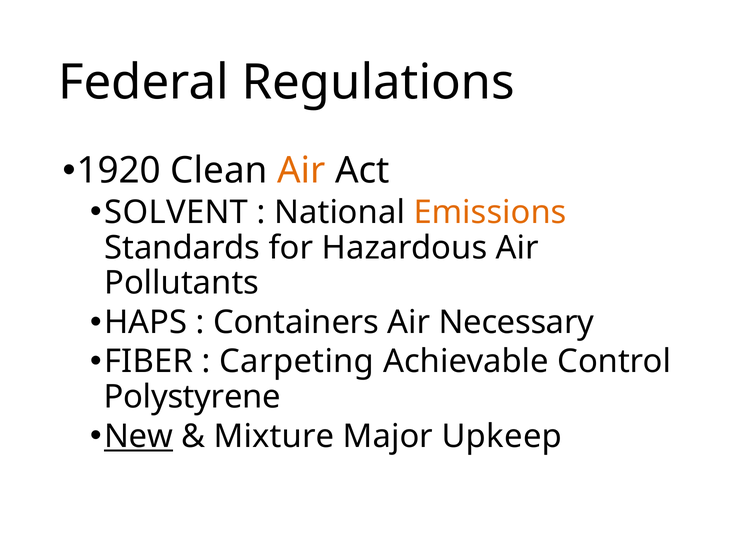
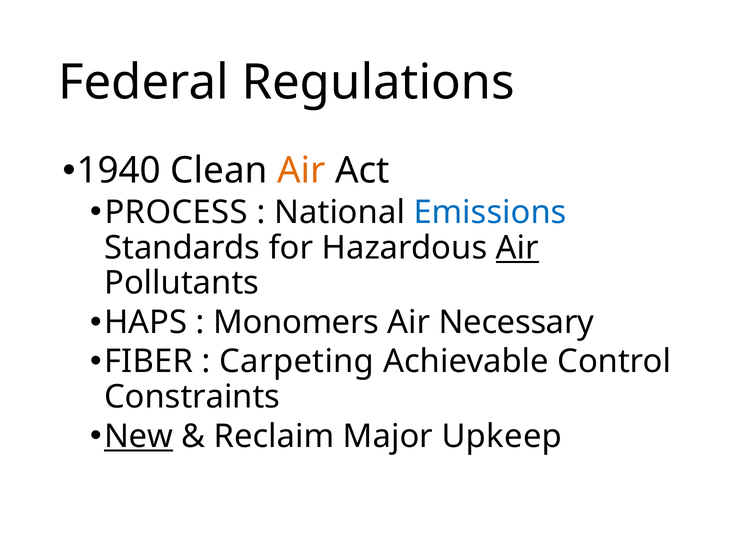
1920: 1920 -> 1940
SOLVENT: SOLVENT -> PROCESS
Emissions colour: orange -> blue
Air at (517, 248) underline: none -> present
Containers: Containers -> Monomers
Polystyrene: Polystyrene -> Constraints
Mixture: Mixture -> Reclaim
